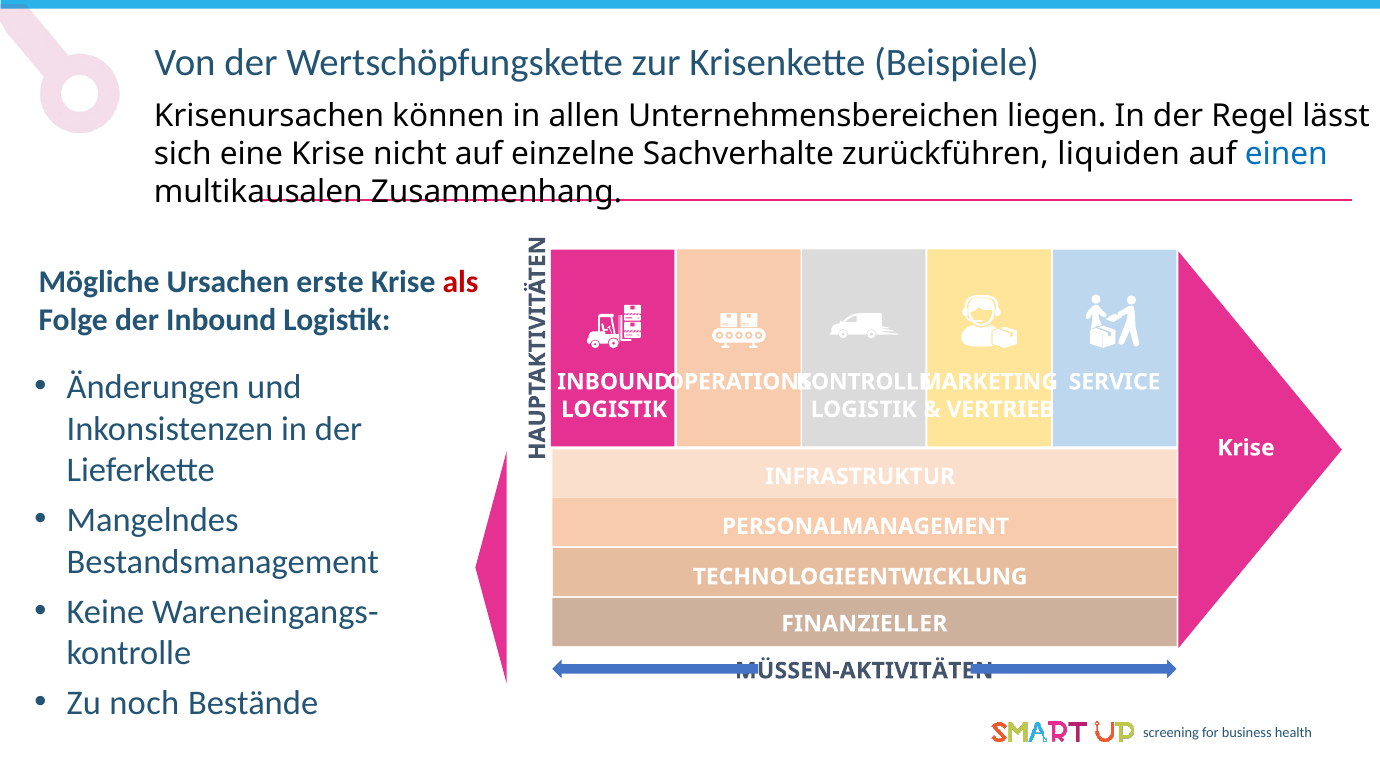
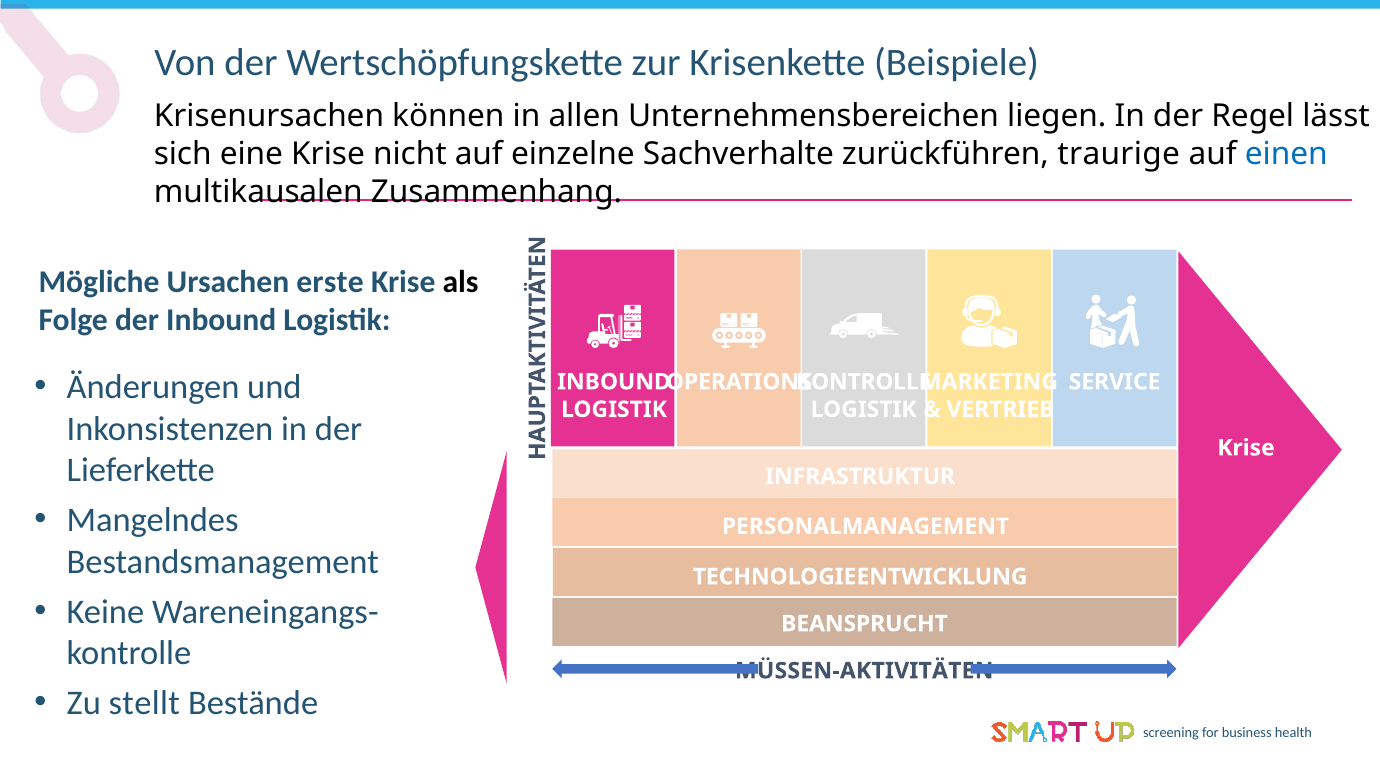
liquiden: liquiden -> traurige
als colour: red -> black
FINANZIELLER: FINANZIELLER -> BEANSPRUCHT
noch: noch -> stellt
